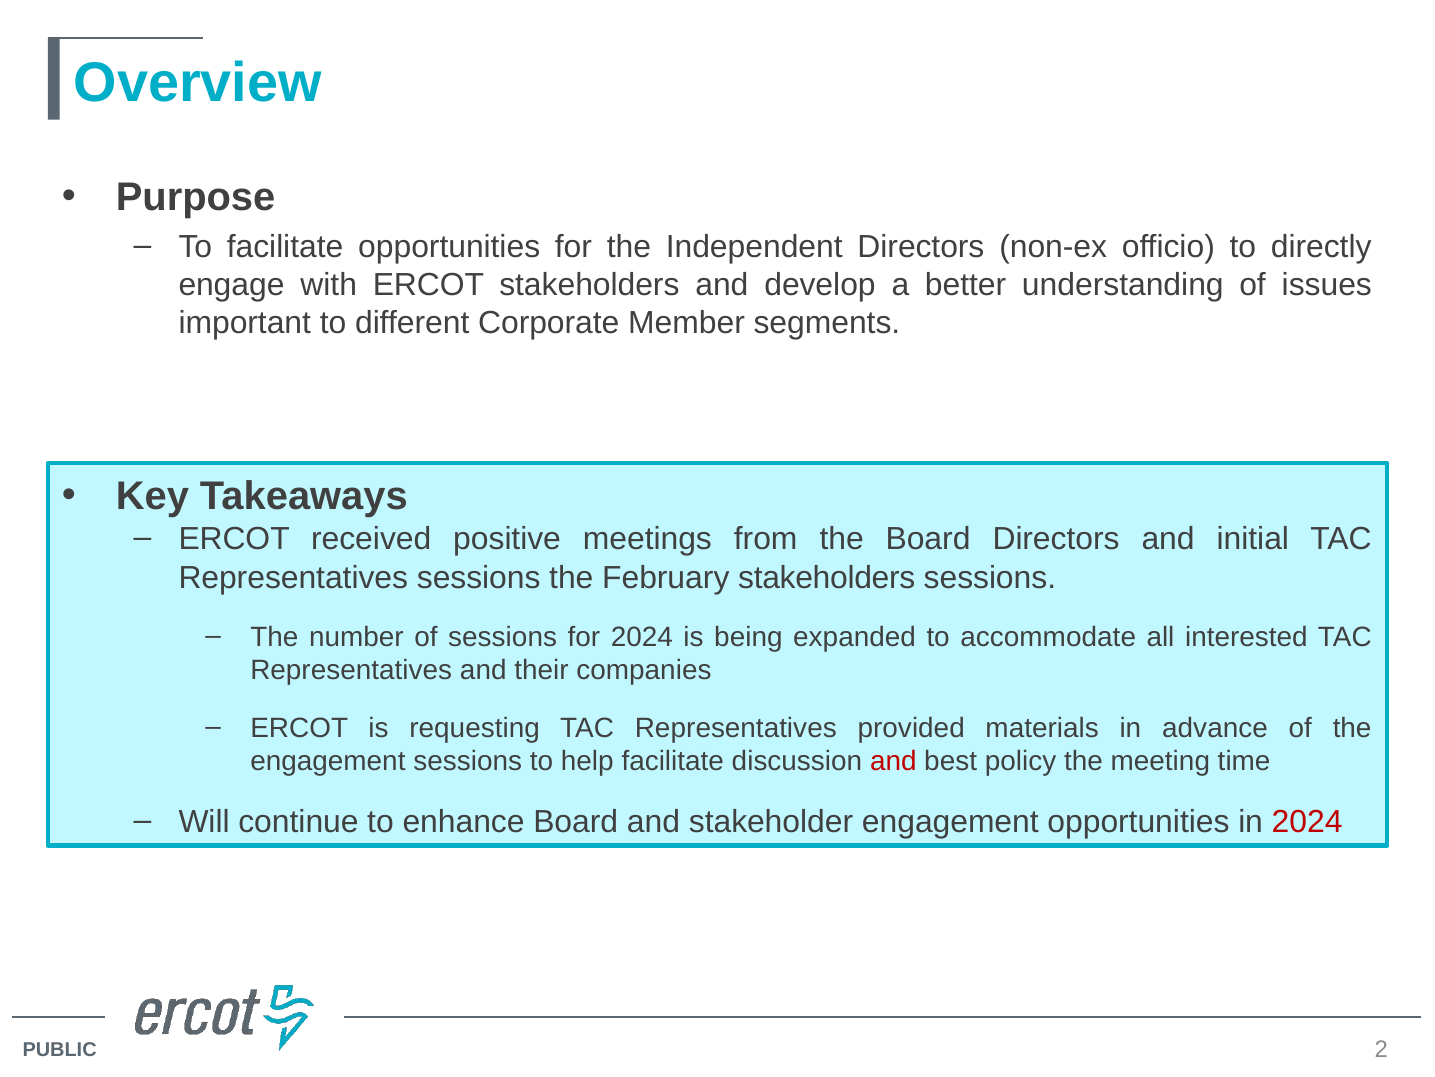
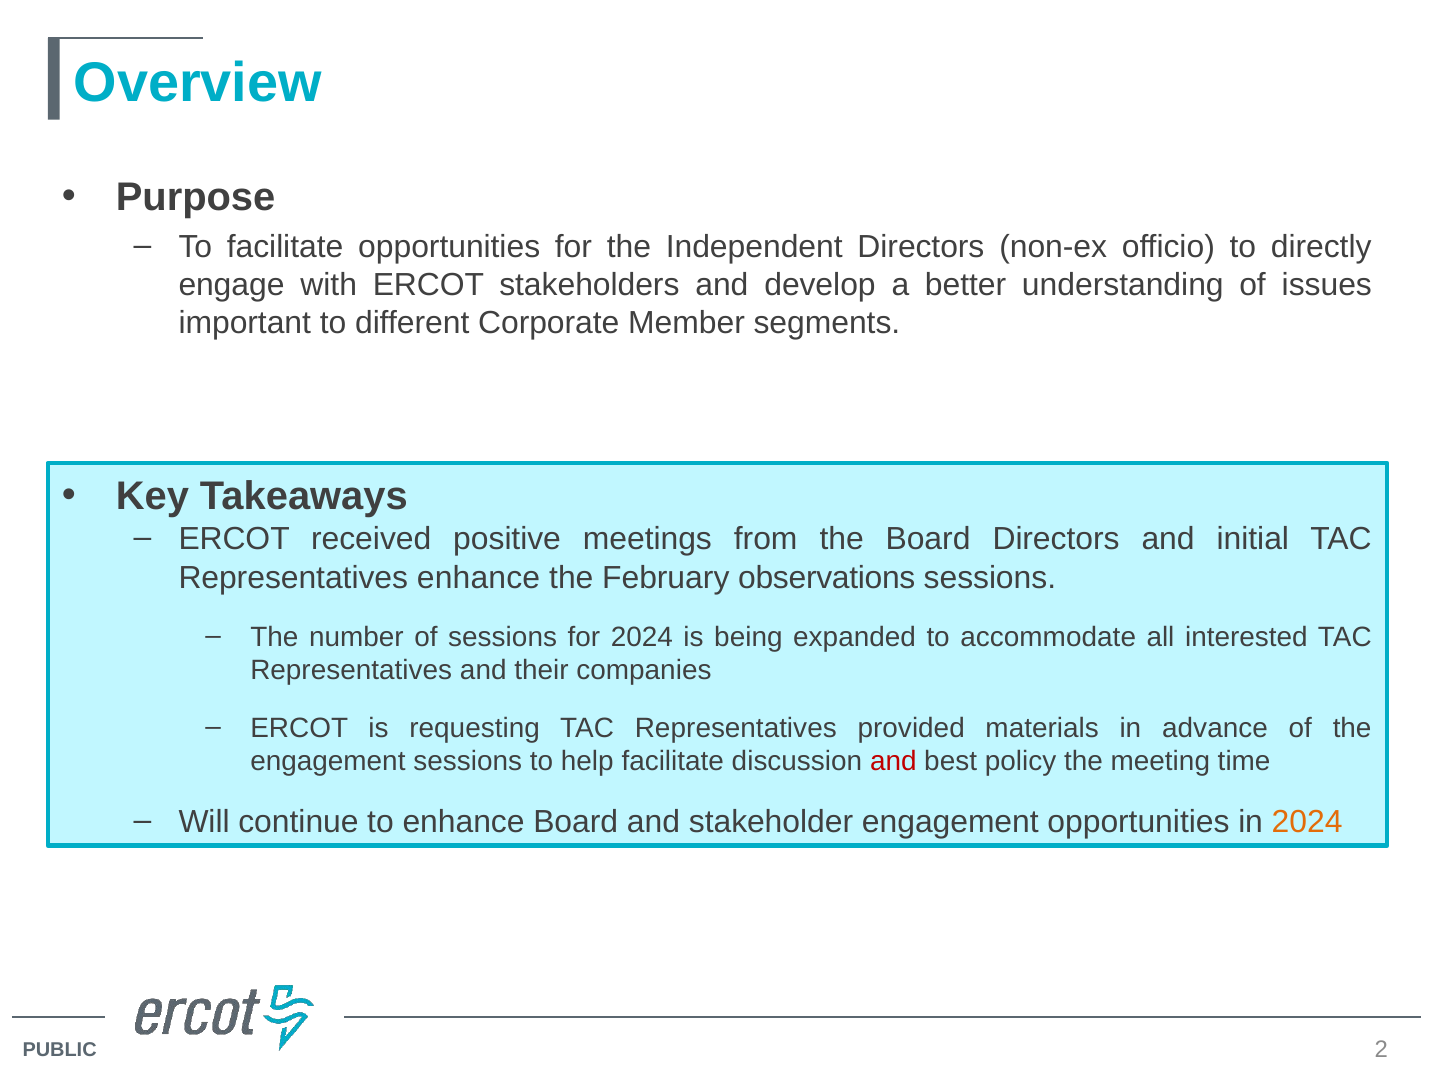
Representatives sessions: sessions -> enhance
February stakeholders: stakeholders -> observations
2024 at (1307, 821) colour: red -> orange
